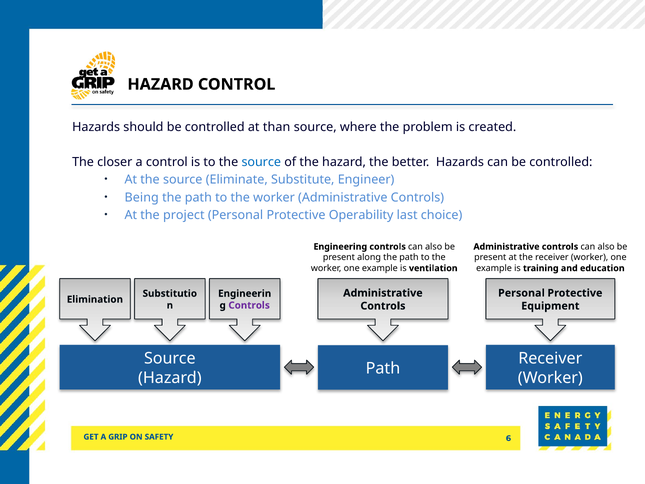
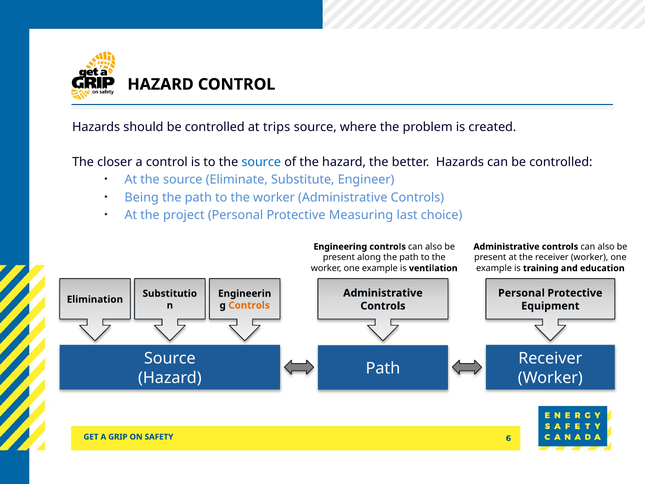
than: than -> trips
Operability: Operability -> Measuring
Controls at (249, 305) colour: purple -> orange
